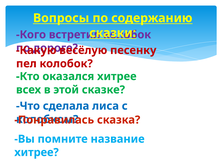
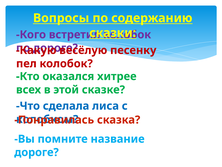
хитрее at (37, 152): хитрее -> дороге
